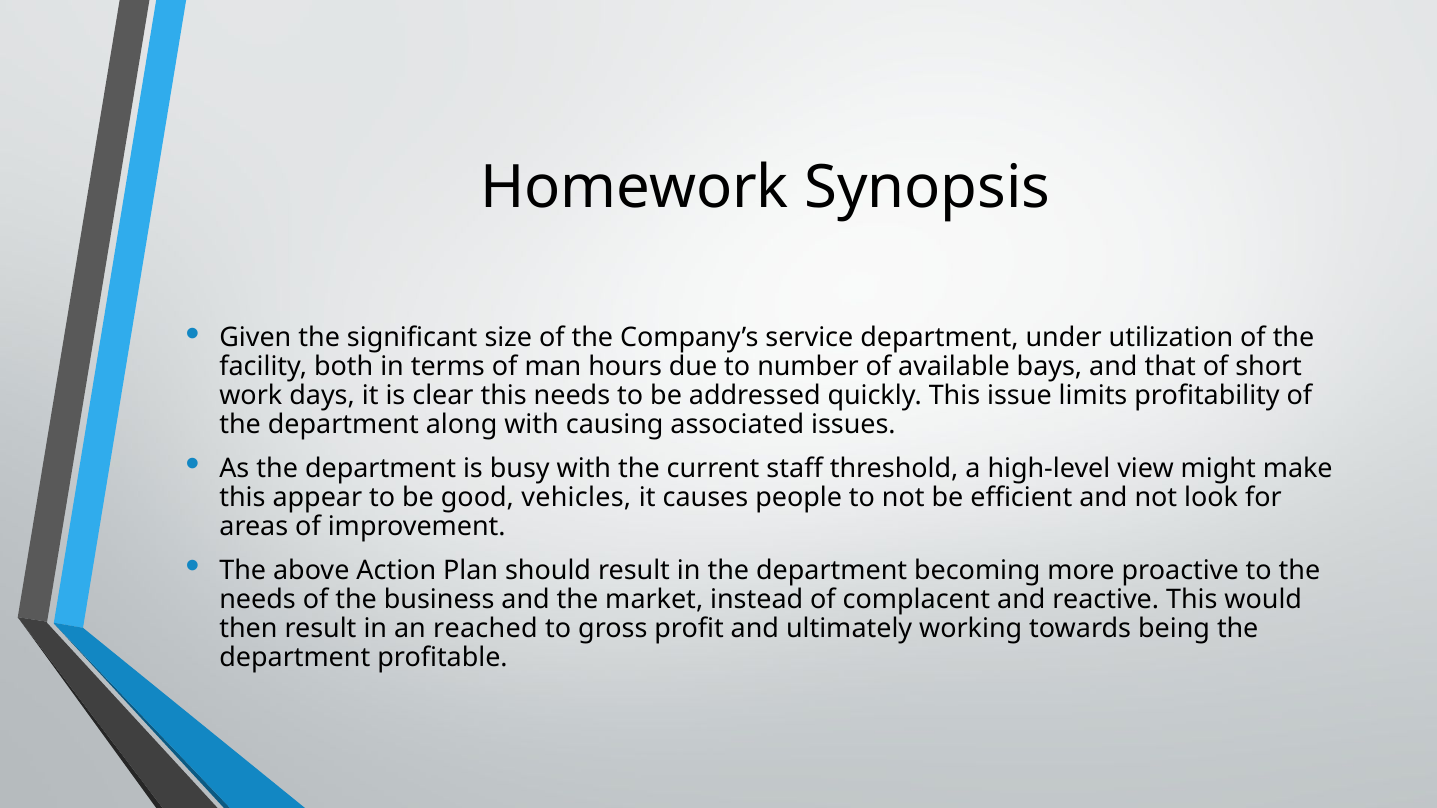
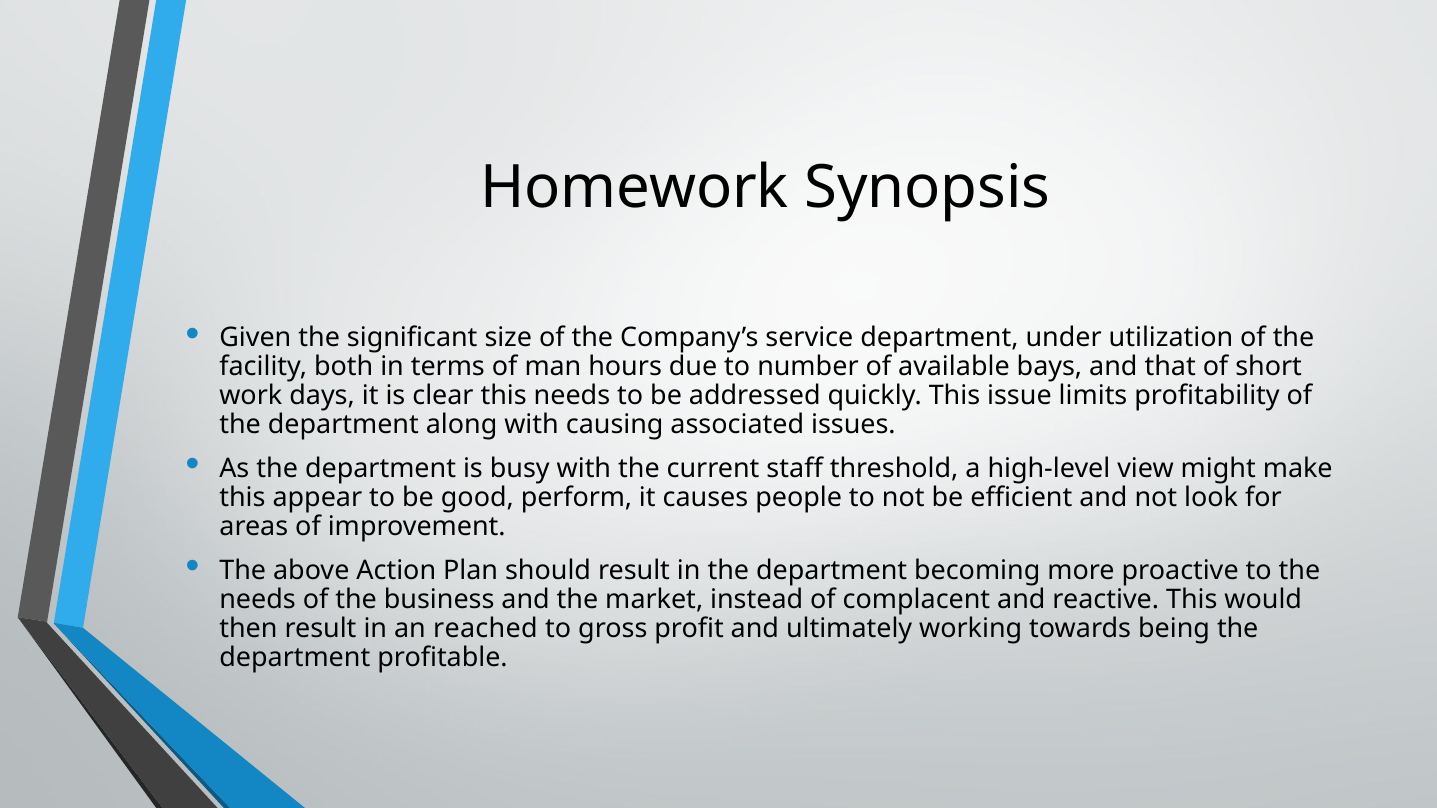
vehicles: vehicles -> perform
